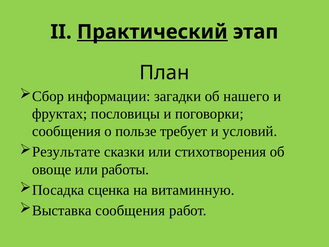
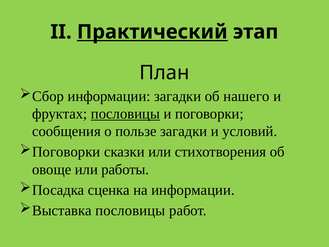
пословицы at (125, 114) underline: none -> present
пользе требует: требует -> загадки
Результате at (66, 152): Результате -> Поговорки
на витаминную: витаминную -> информации
Выставка сообщения: сообщения -> пословицы
